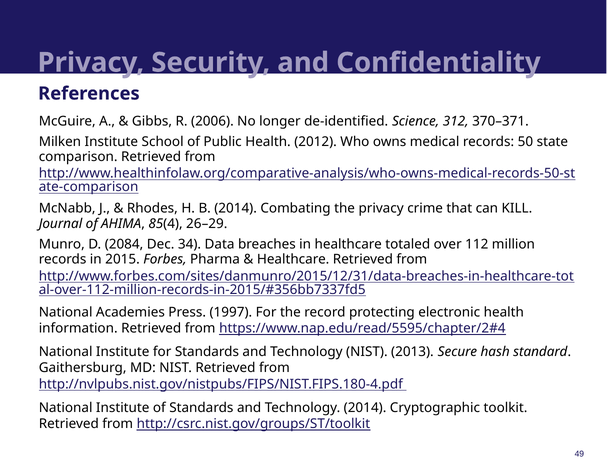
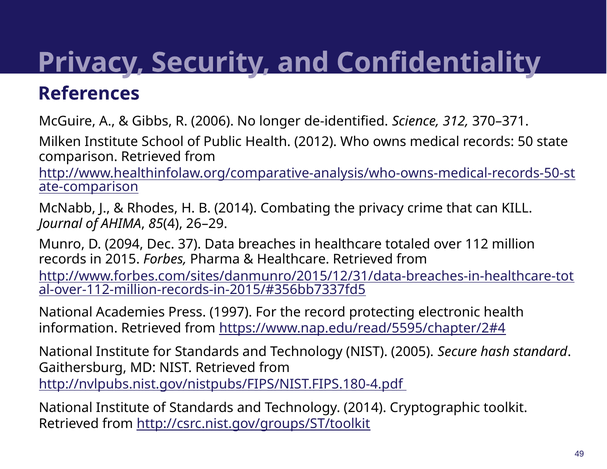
2084: 2084 -> 2094
34: 34 -> 37
2013: 2013 -> 2005
